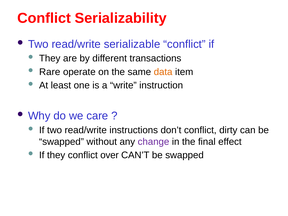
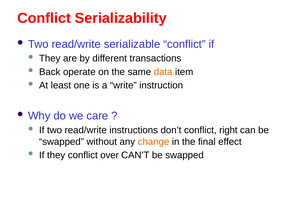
Rare: Rare -> Back
dirty: dirty -> right
change colour: purple -> orange
